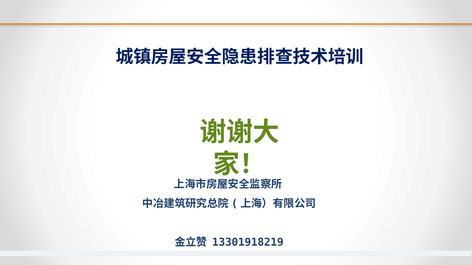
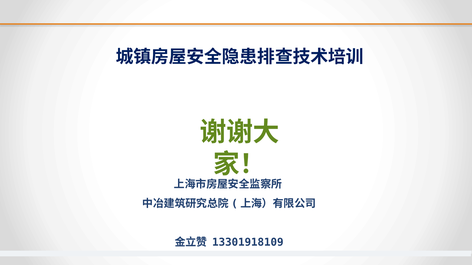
13301918219: 13301918219 -> 13301918109
